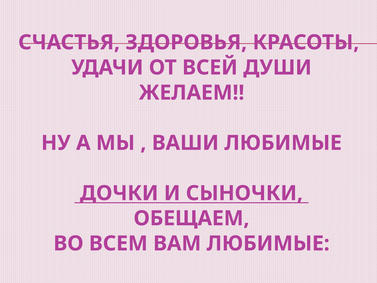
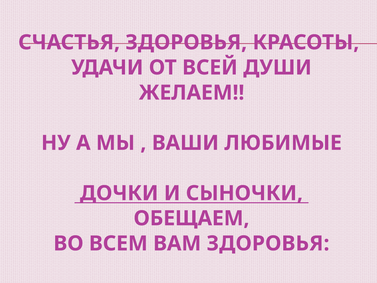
ВАМ ЛЮБИМЫЕ: ЛЮБИМЫЕ -> ЗДОРОВЬЯ
